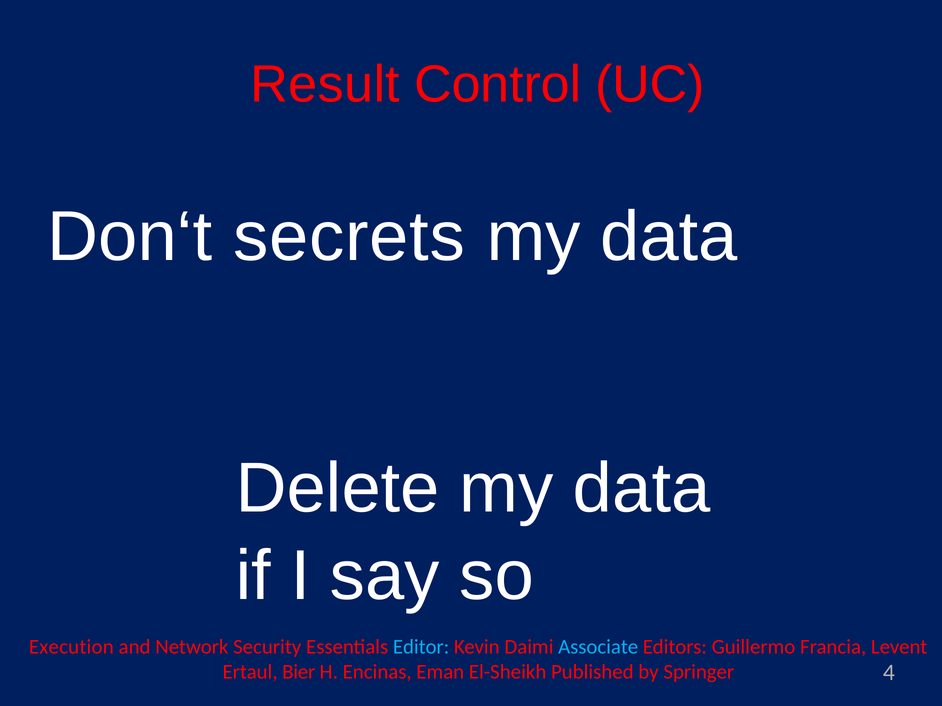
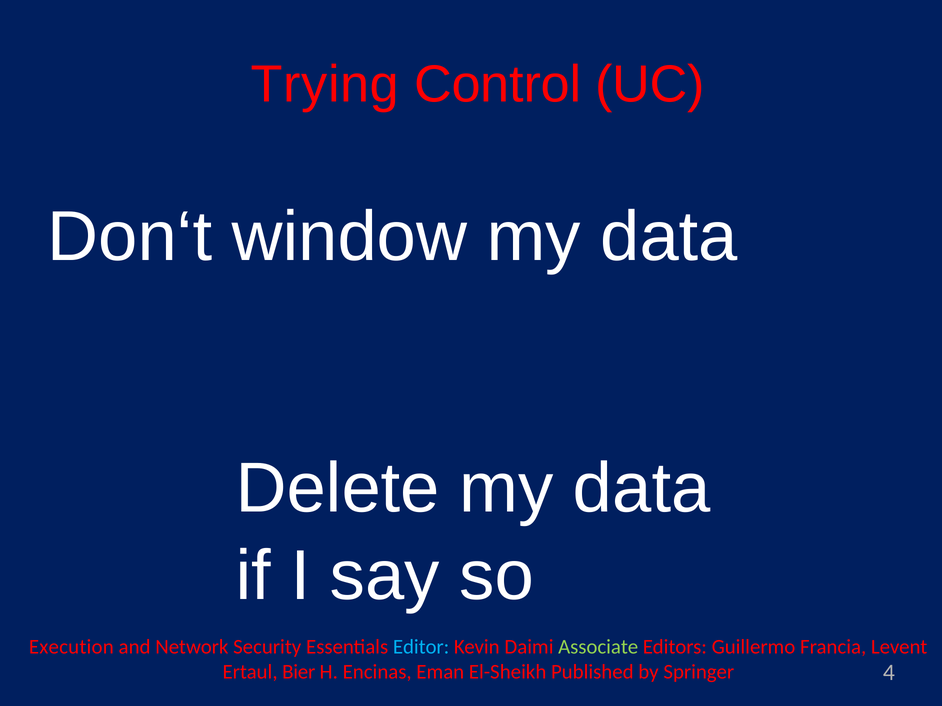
Result: Result -> Trying
secrets: secrets -> window
Associate colour: light blue -> light green
